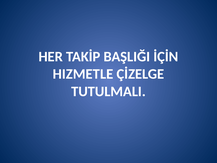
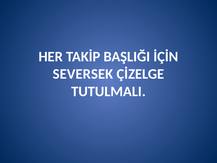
HIZMETLE: HIZMETLE -> SEVERSEK
